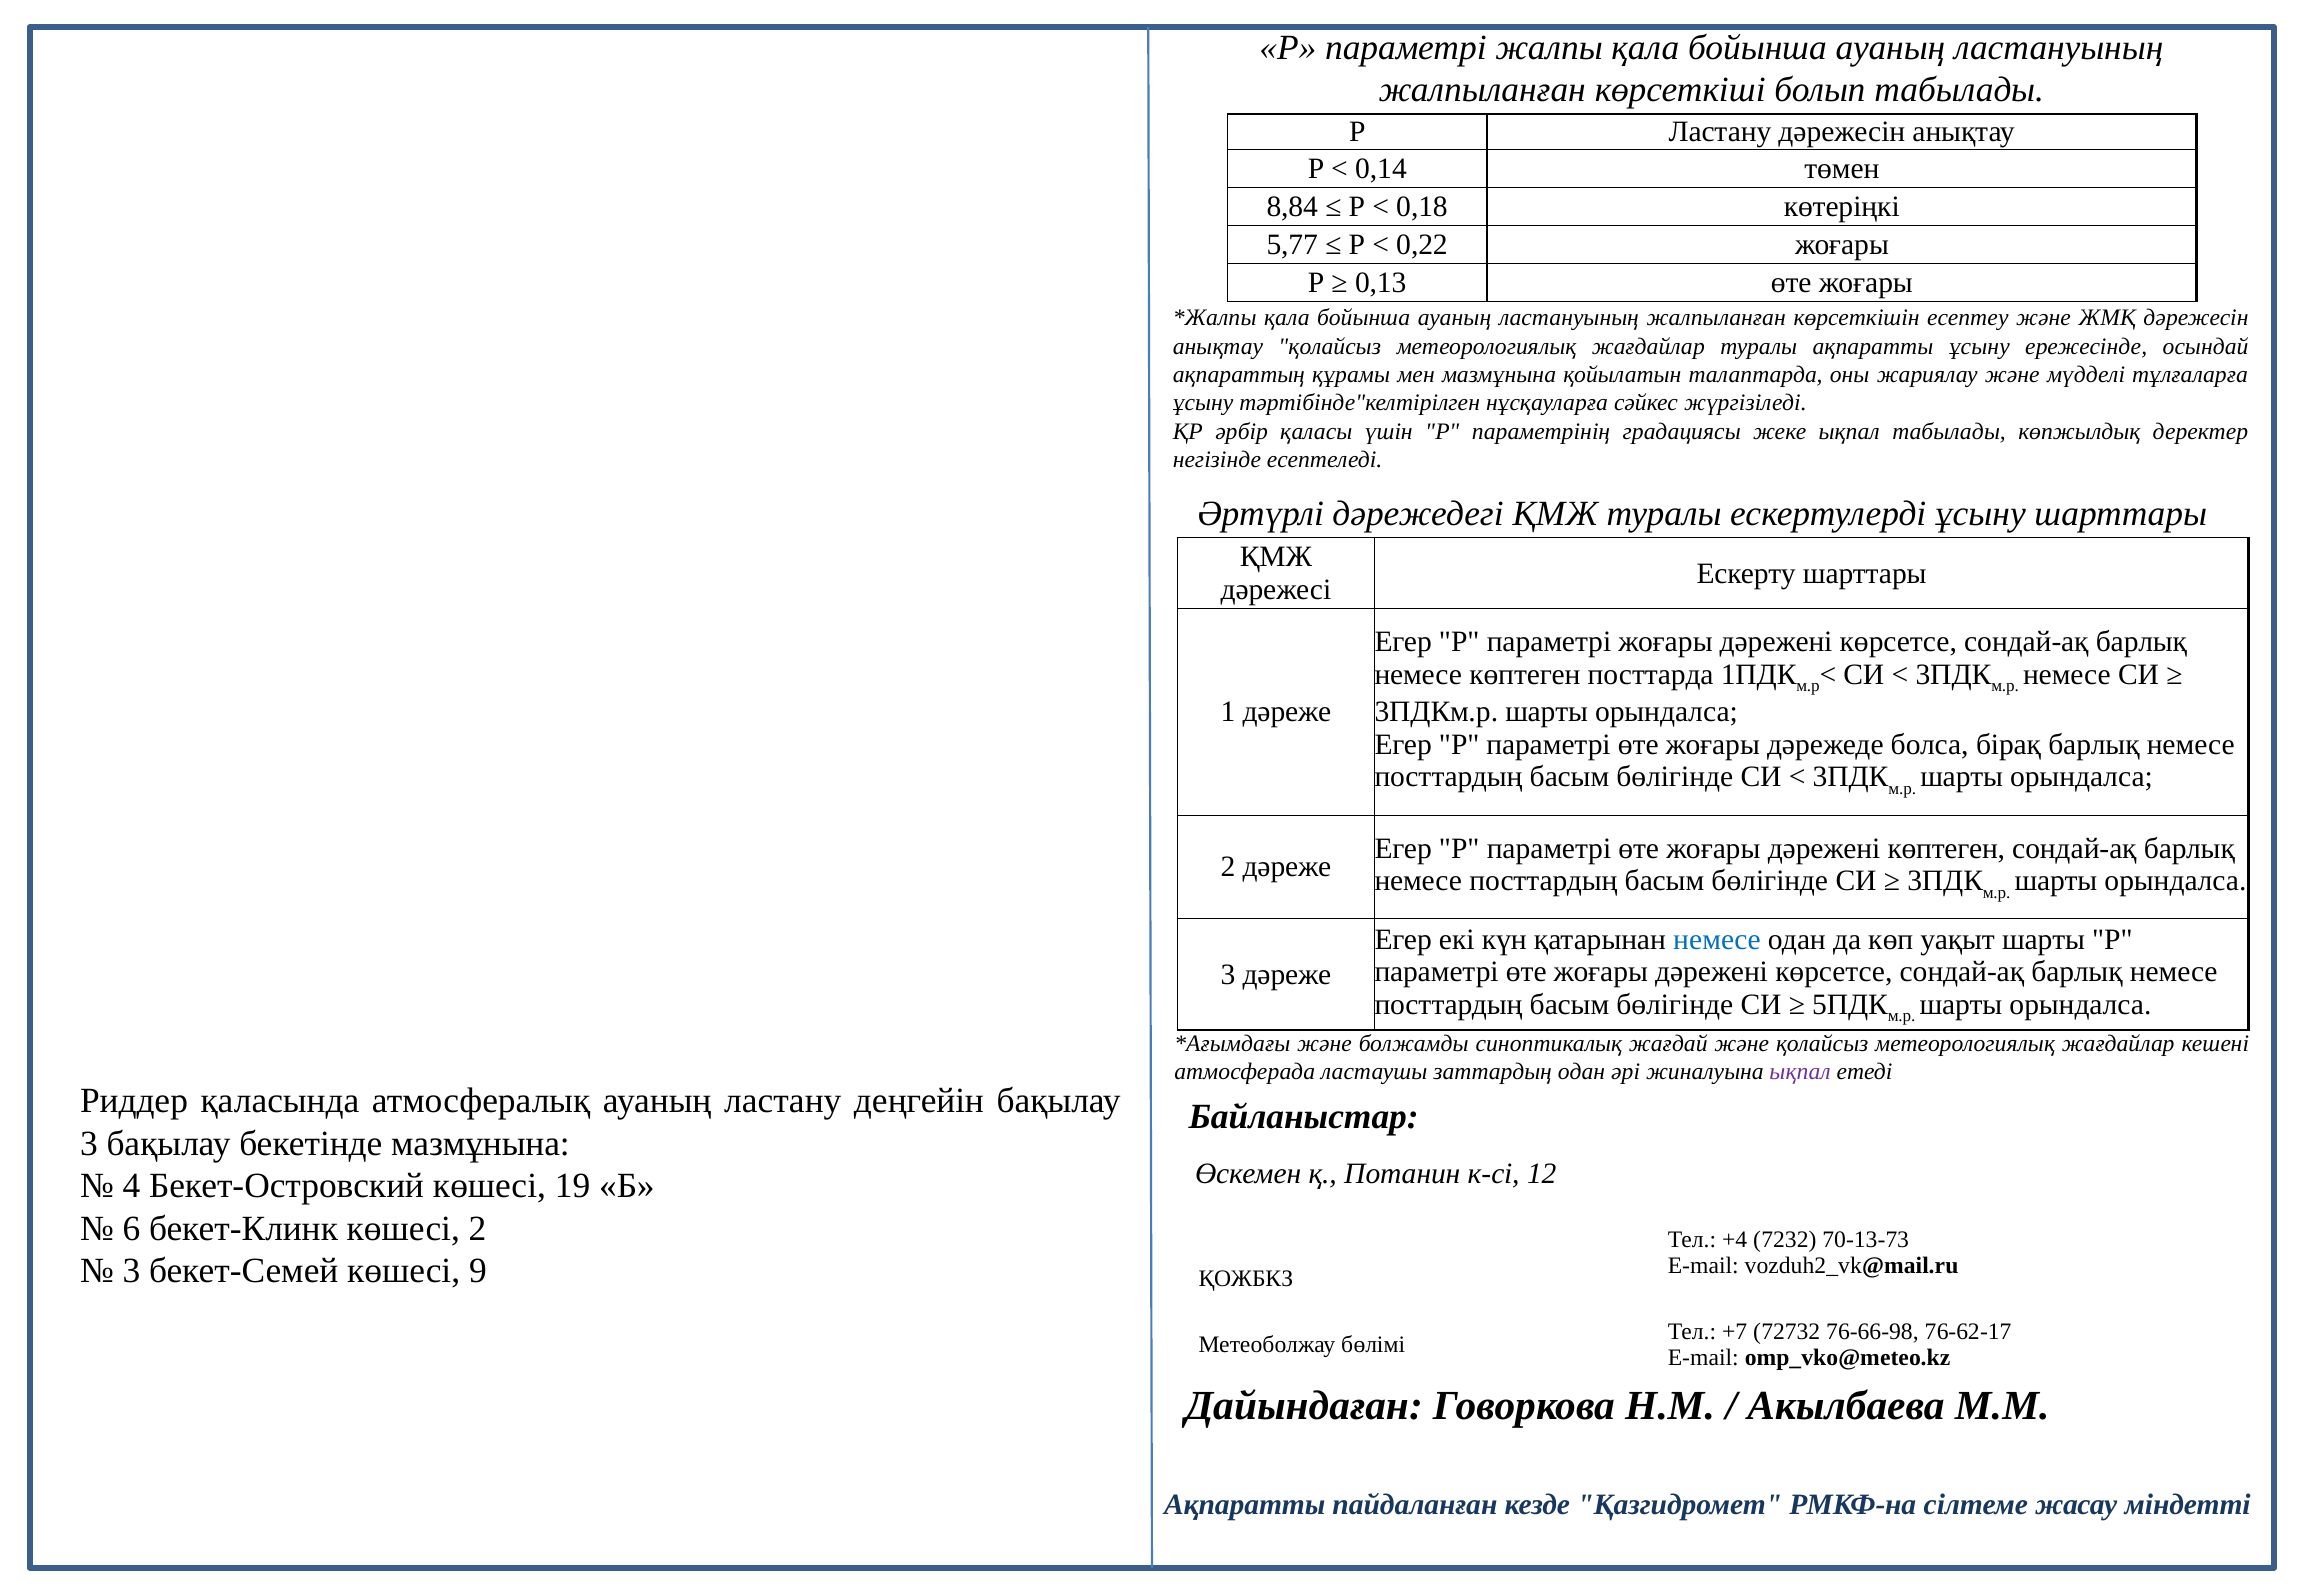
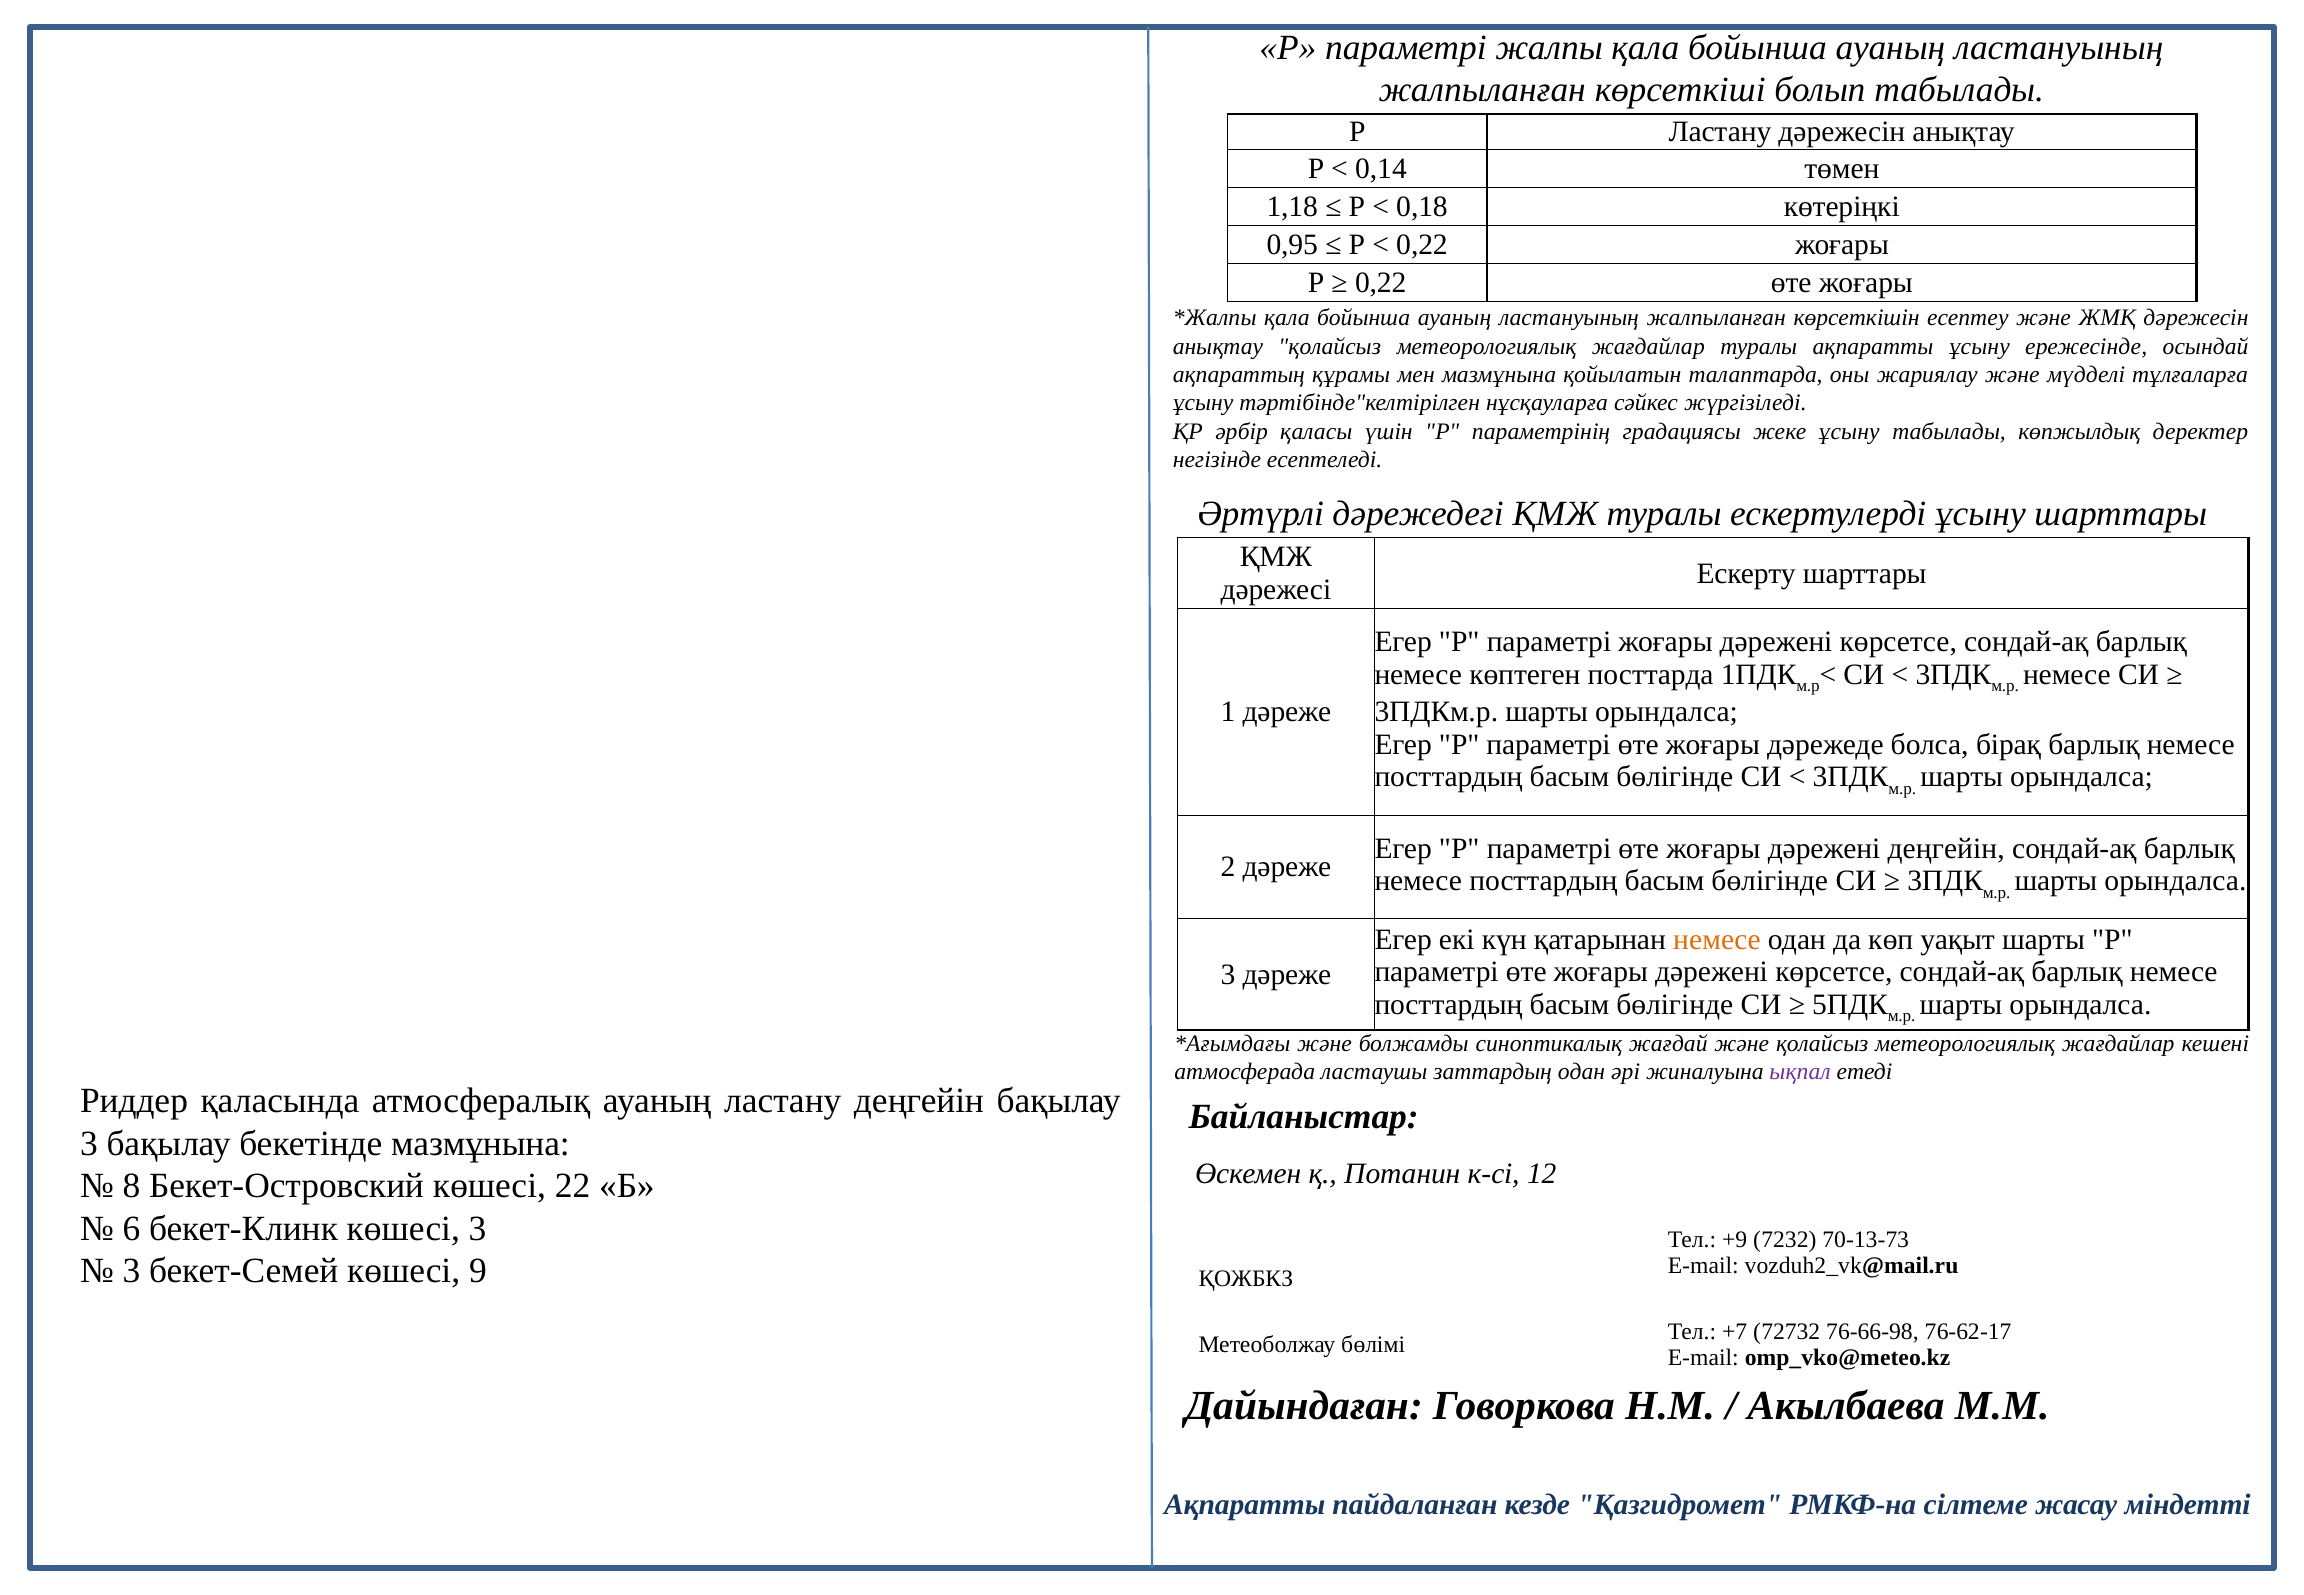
8,84: 8,84 -> 1,18
5,77: 5,77 -> 0,95
0,13 at (1381, 282): 0,13 -> 0,22
жеке ықпал: ықпал -> ұсыну
дәрежені көптеген: көптеген -> деңгейін
немесе at (1717, 939) colour: blue -> orange
4: 4 -> 8
19: 19 -> 22
көшесі 2: 2 -> 3
+4: +4 -> +9
